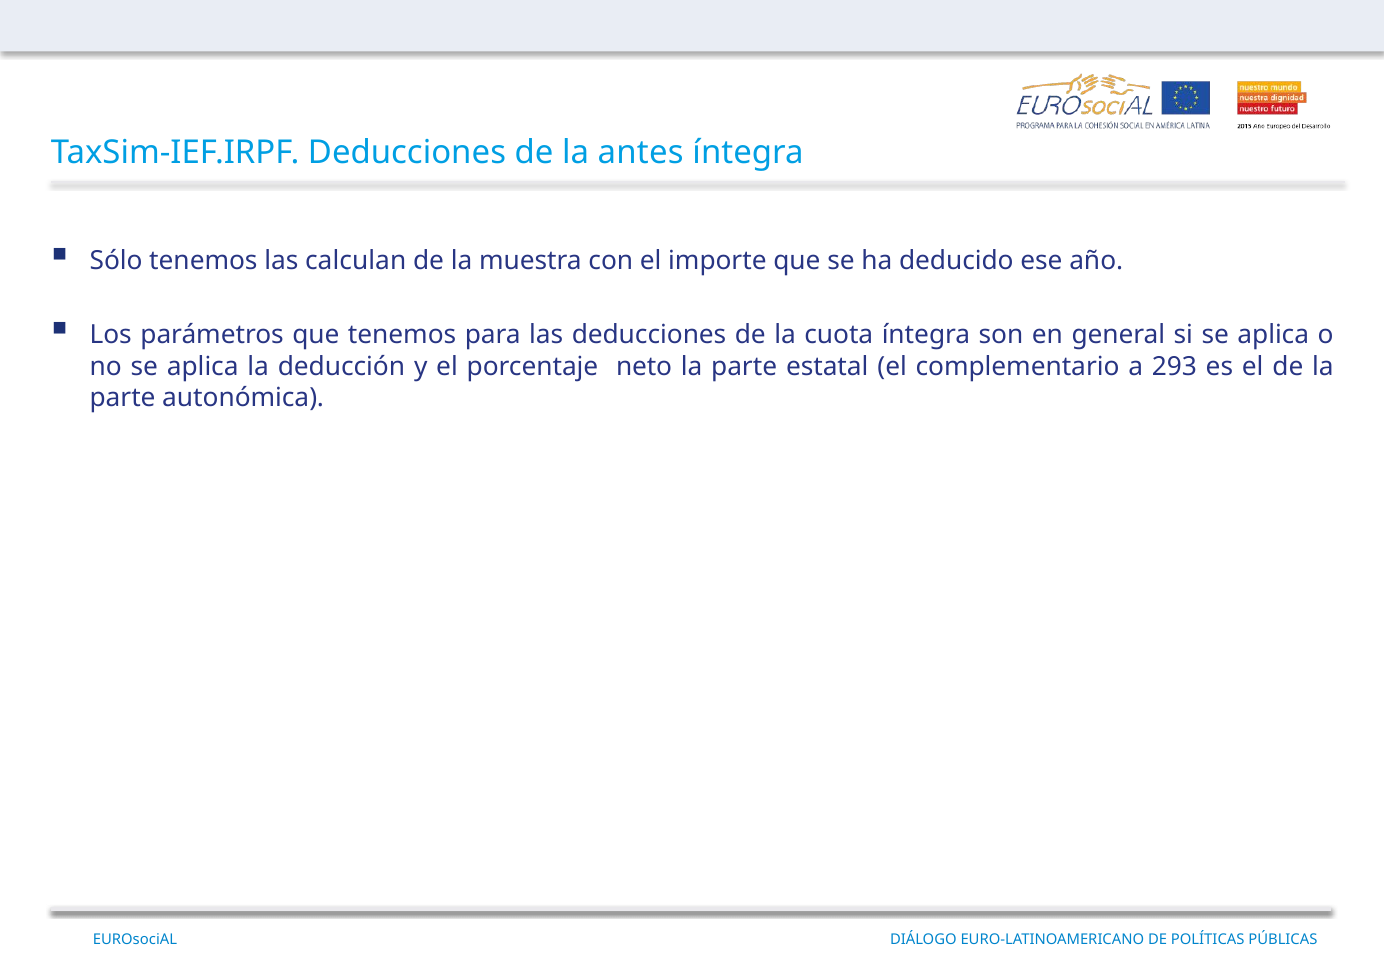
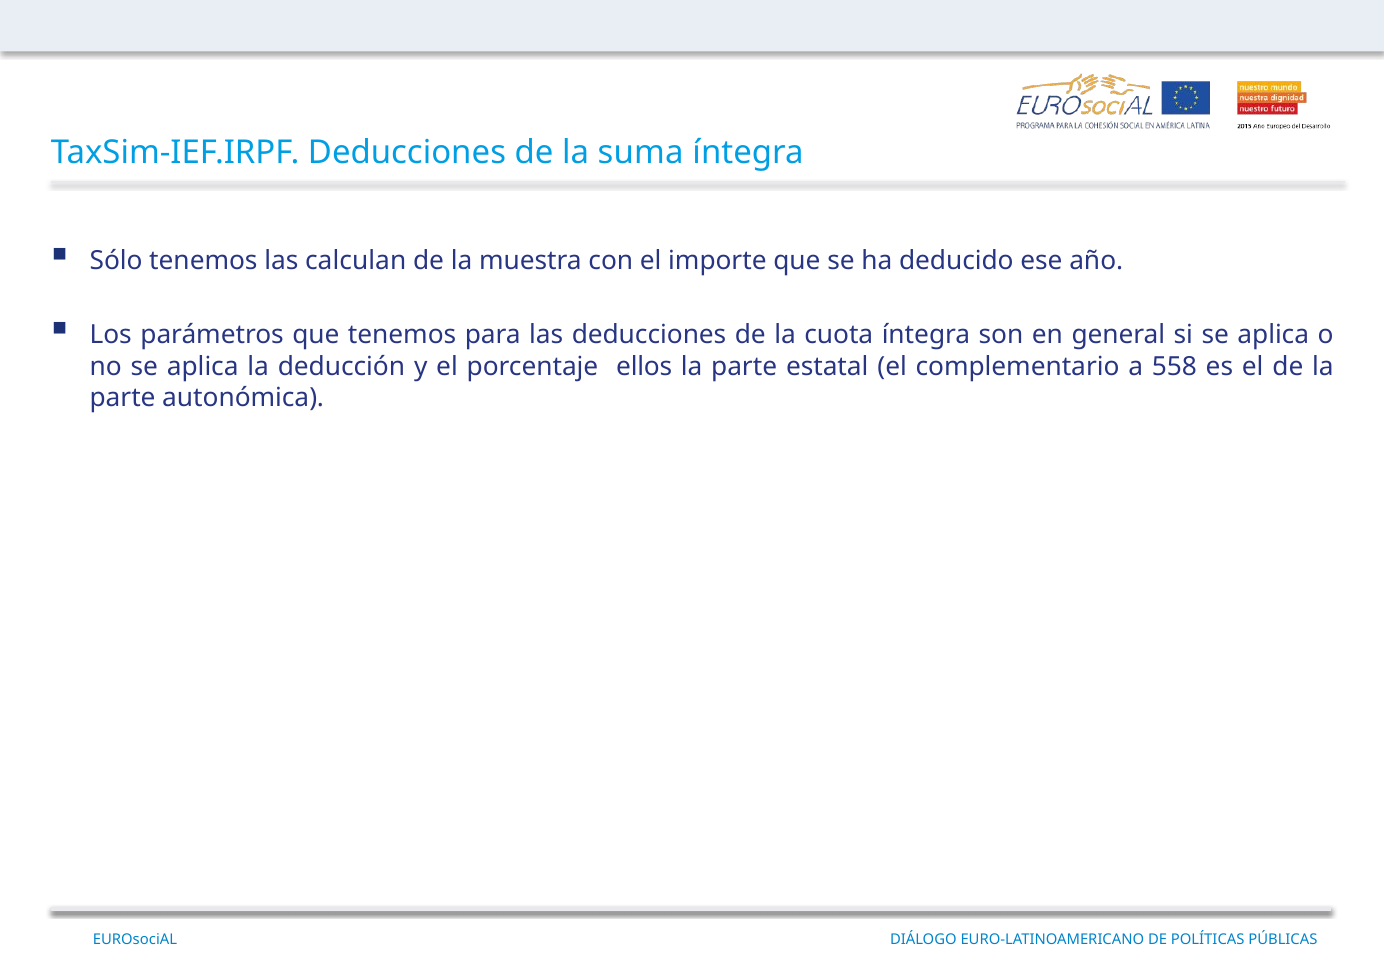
antes: antes -> suma
neto: neto -> ellos
293: 293 -> 558
